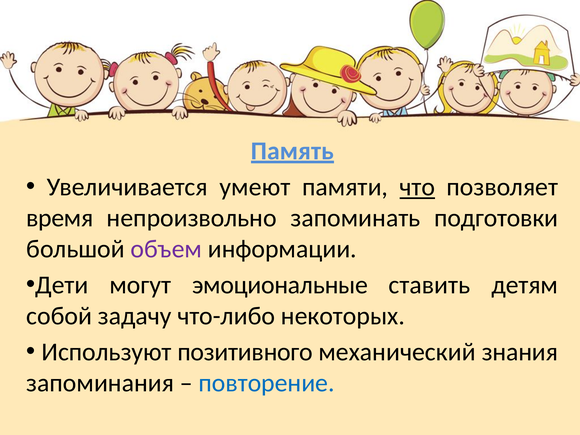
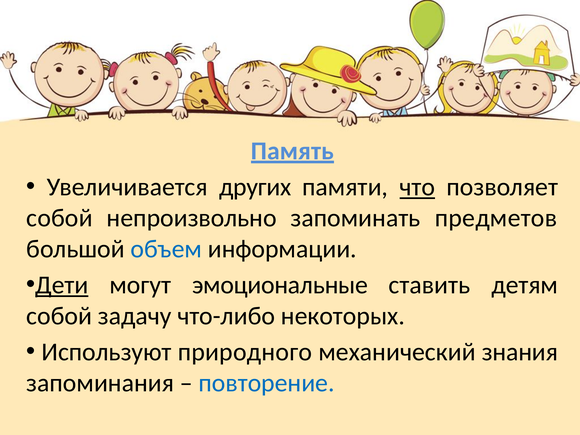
умеют: умеют -> других
время at (60, 218): время -> собой
подготовки: подготовки -> предметов
объем colour: purple -> blue
Дети underline: none -> present
позитивного: позитивного -> природного
